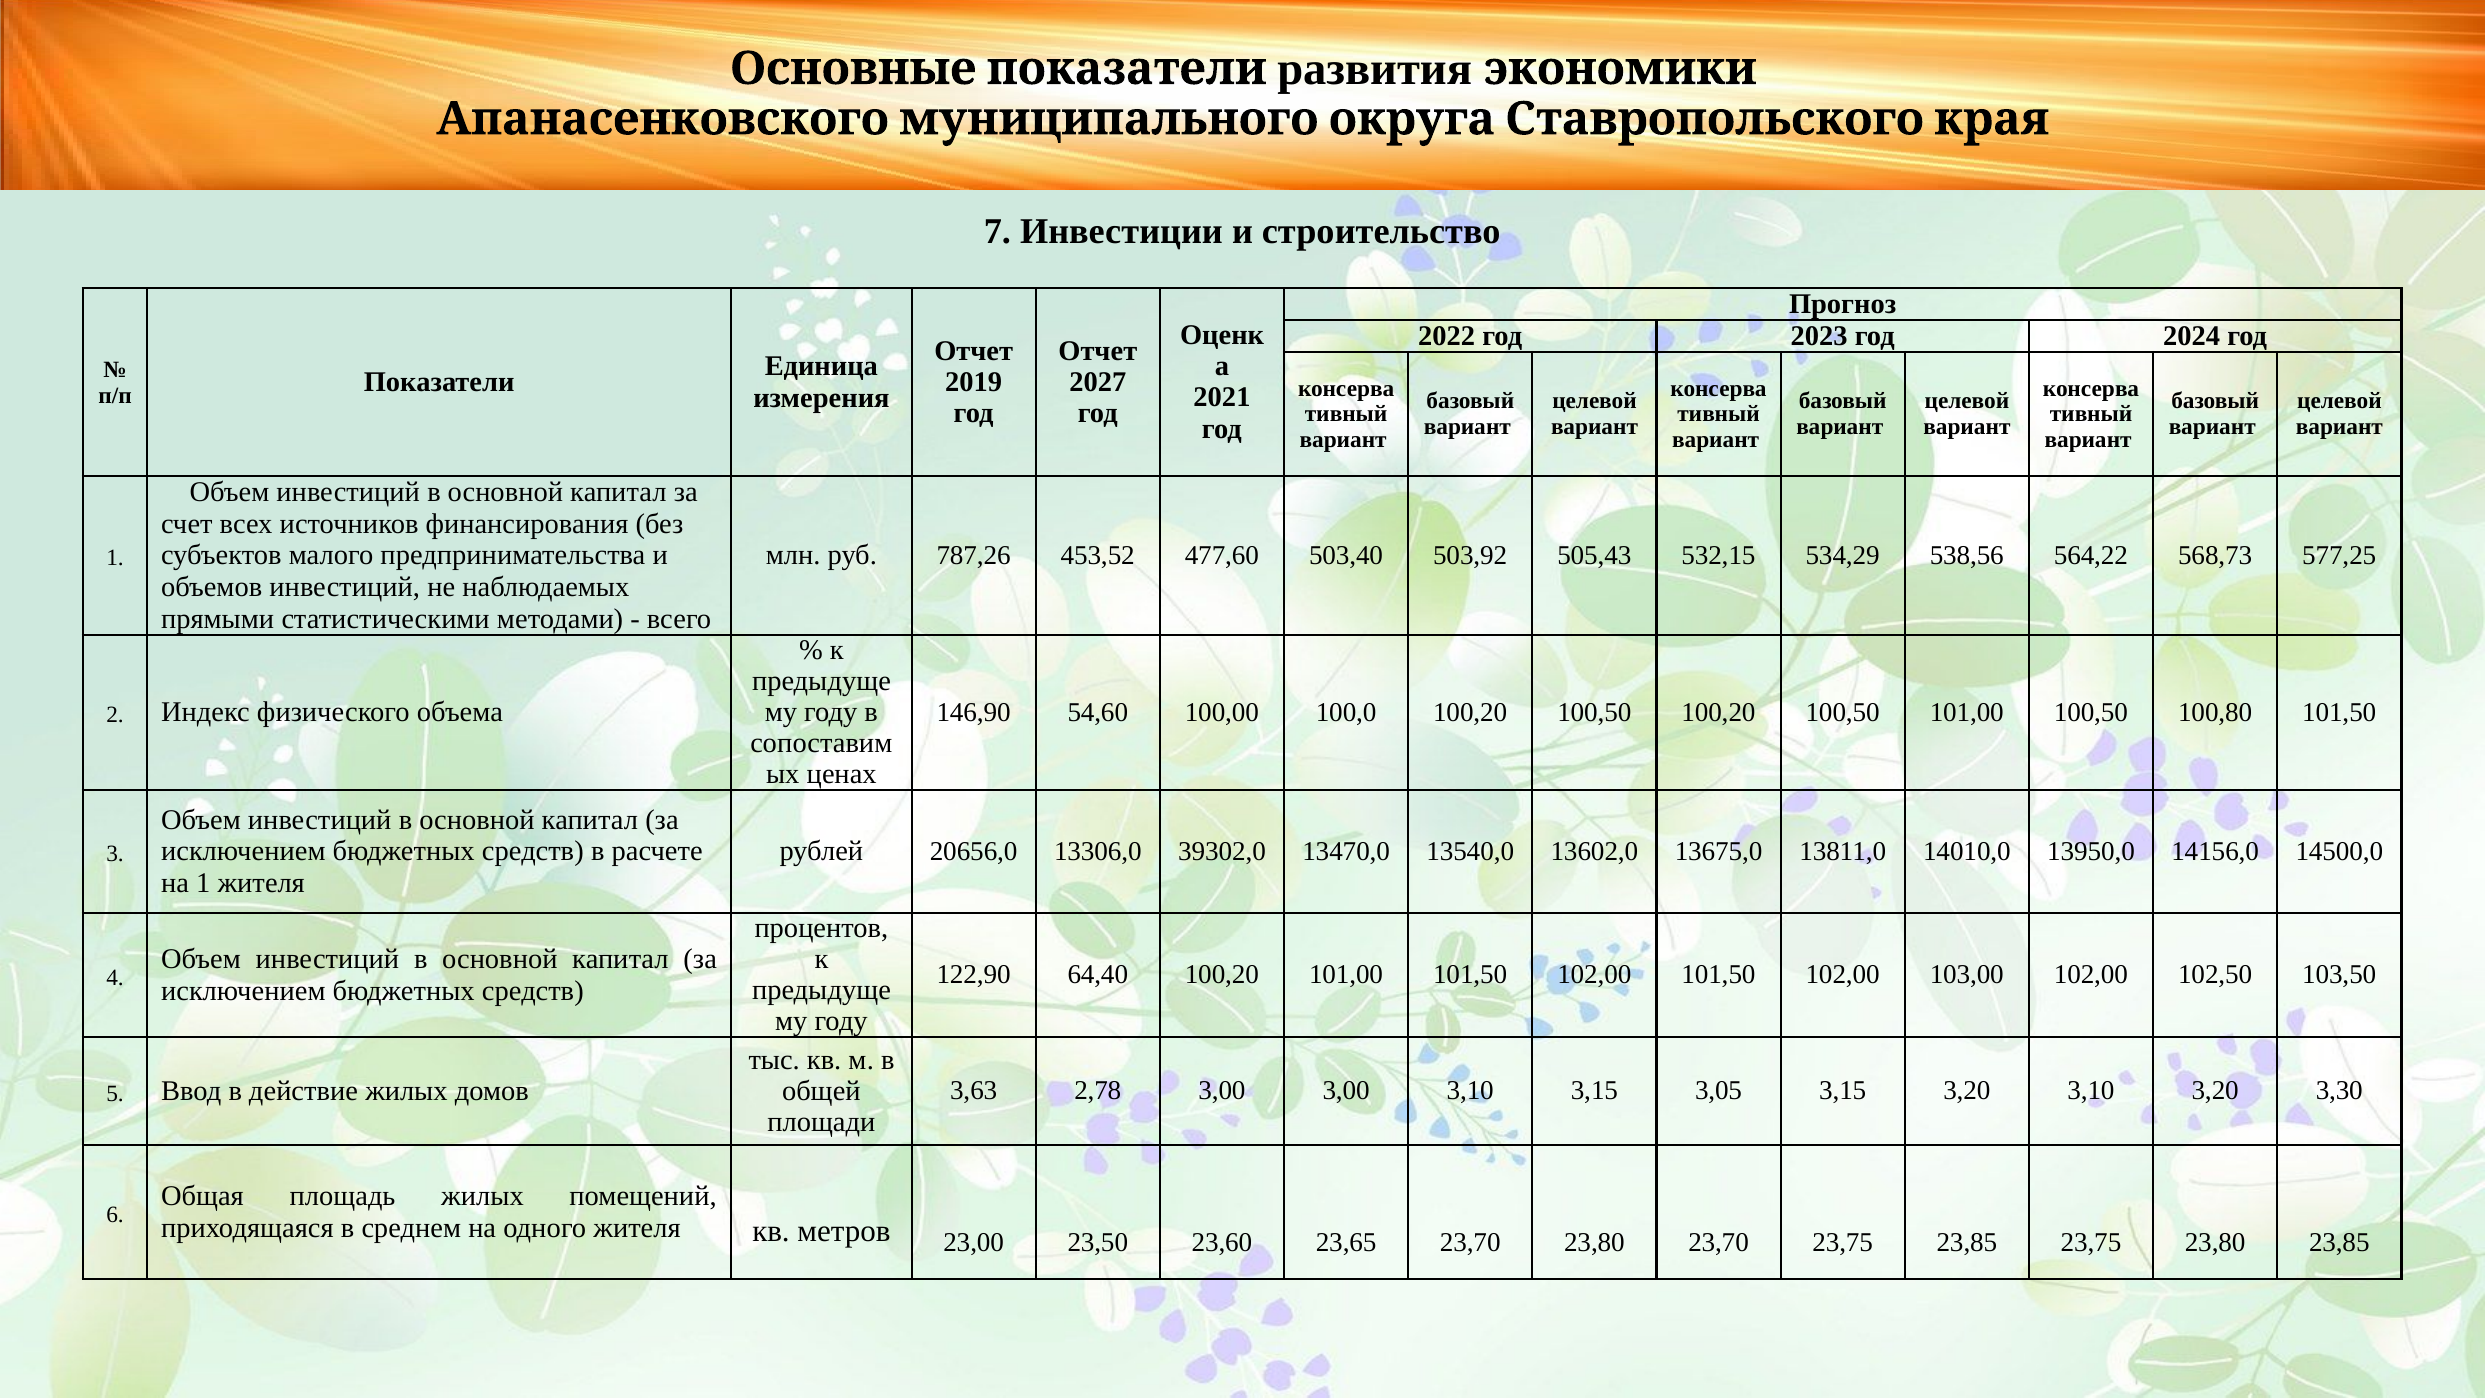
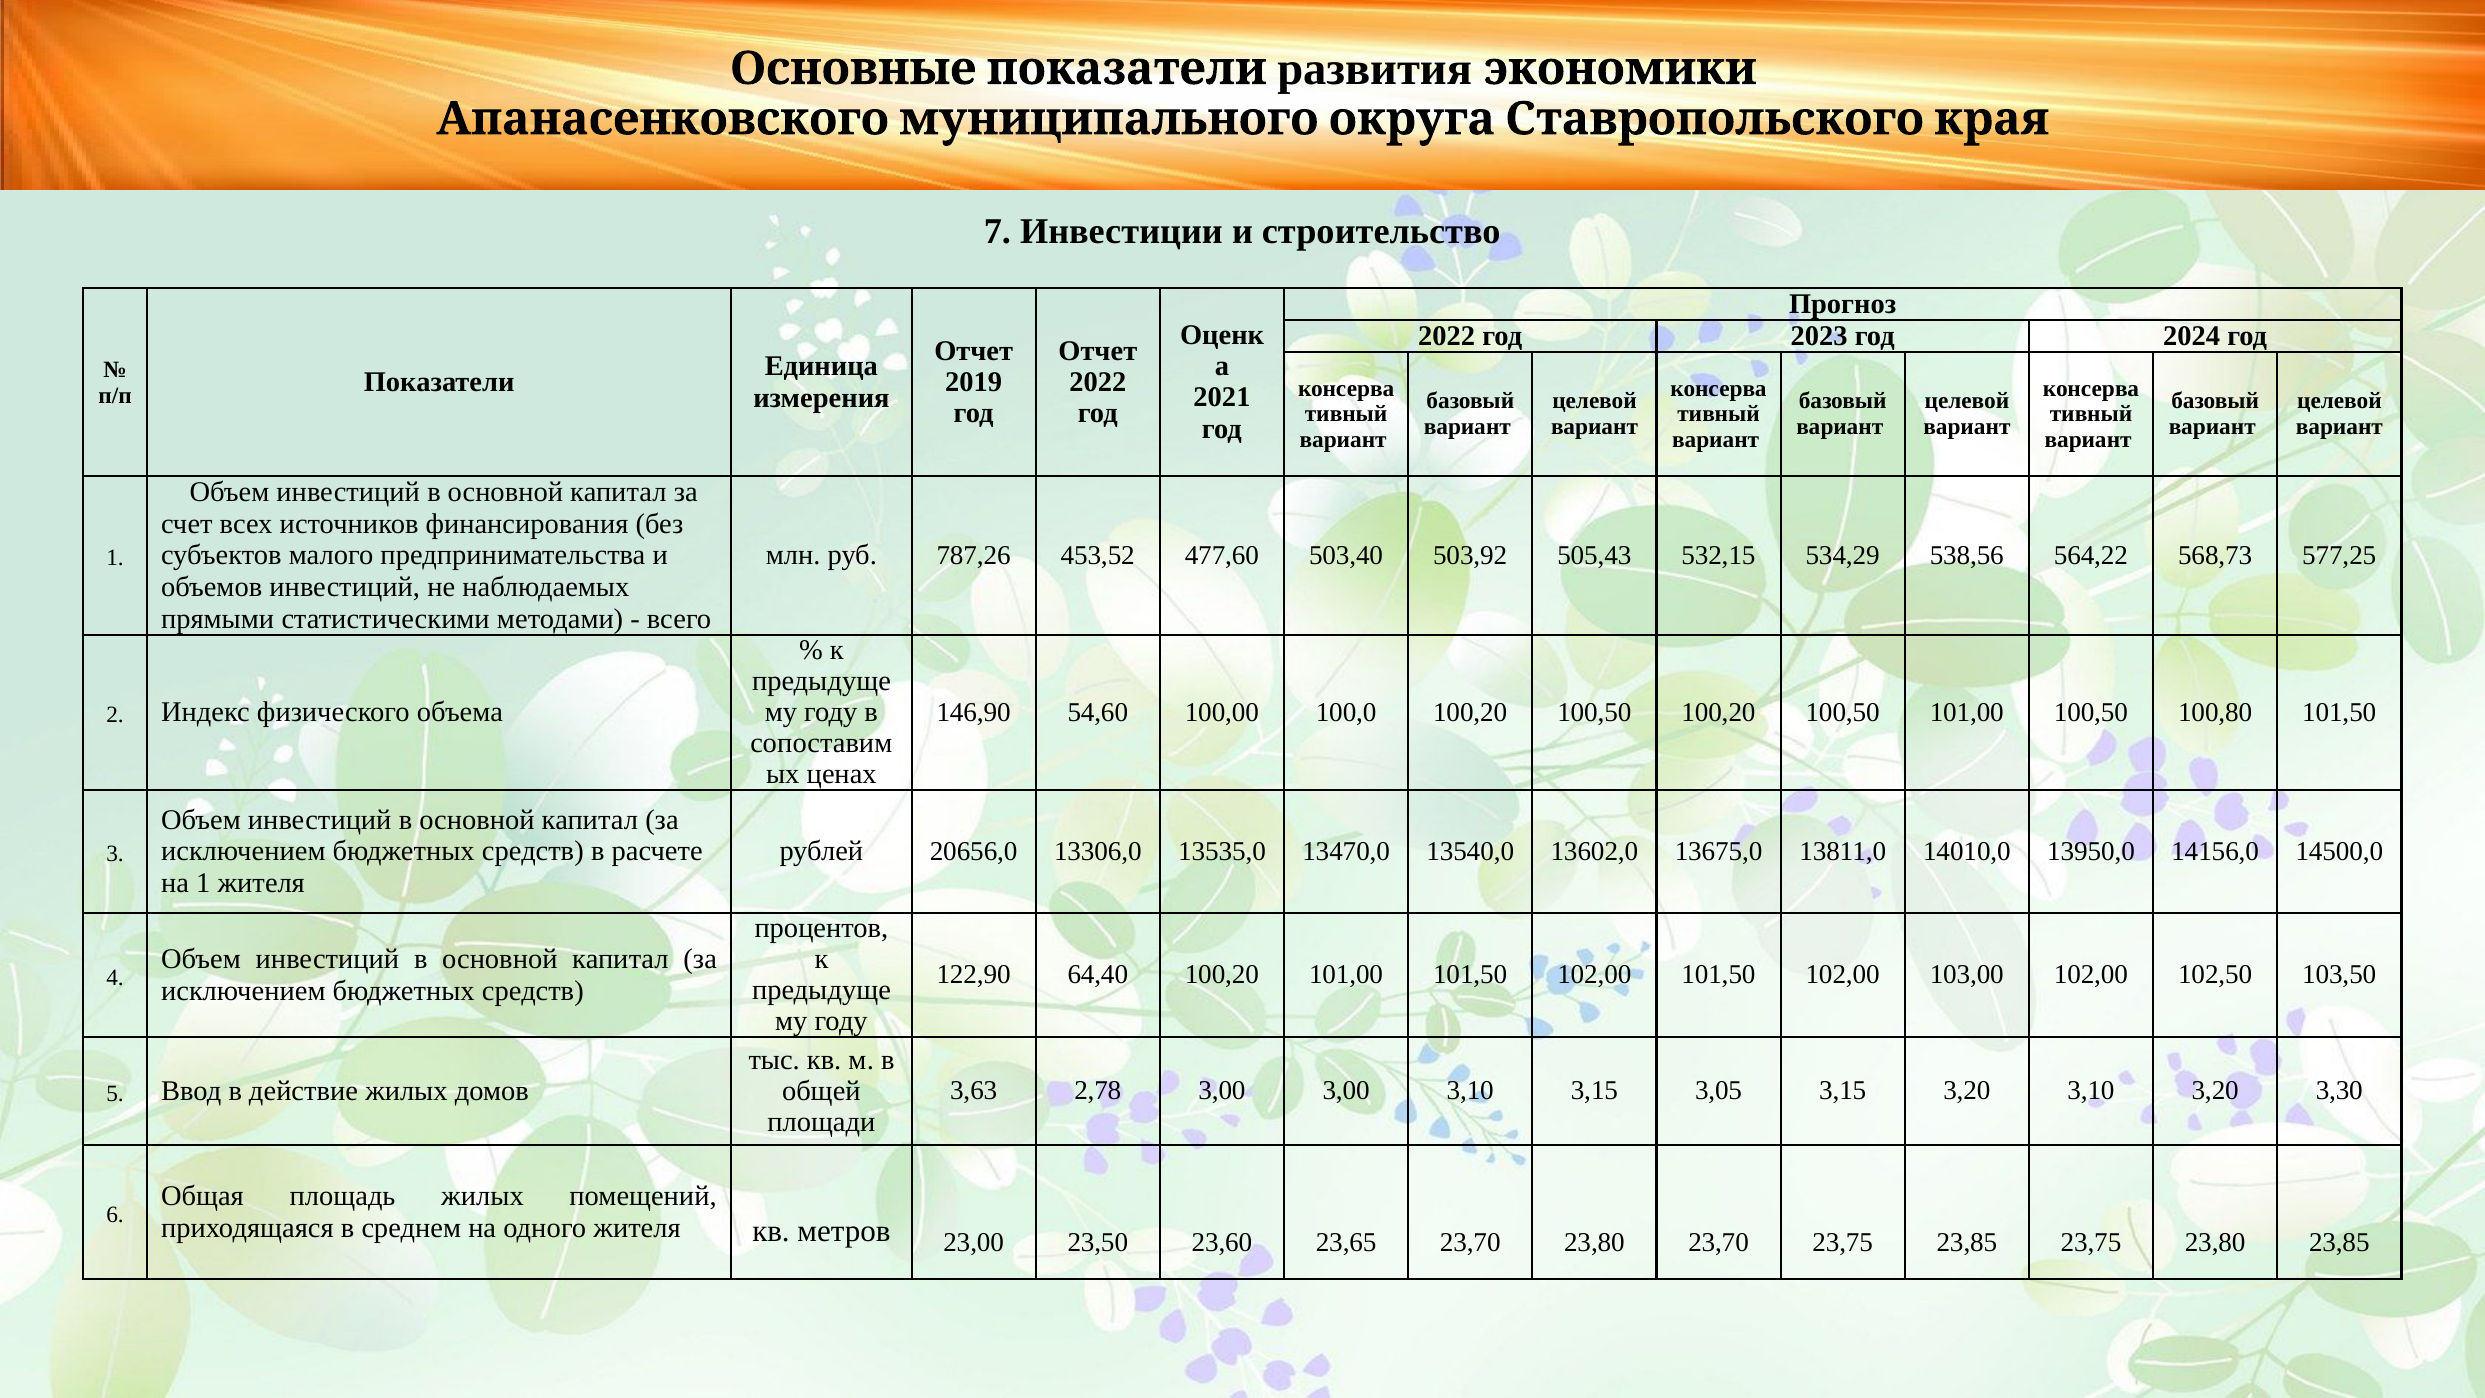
2027 at (1098, 382): 2027 -> 2022
39302,0: 39302,0 -> 13535,0
